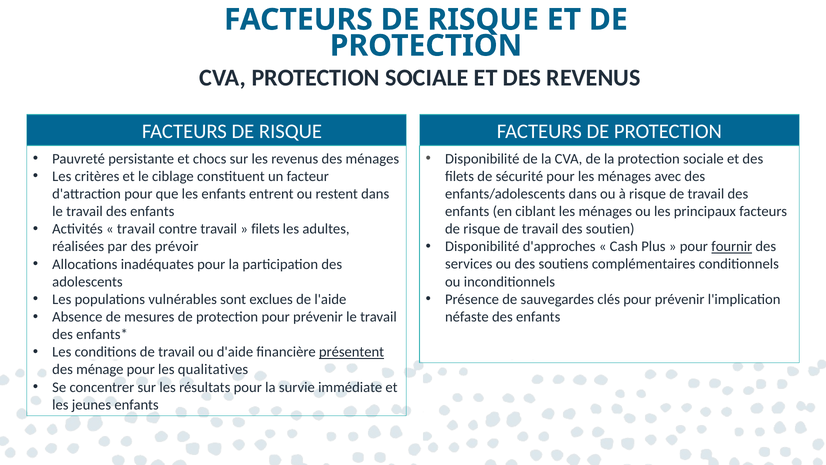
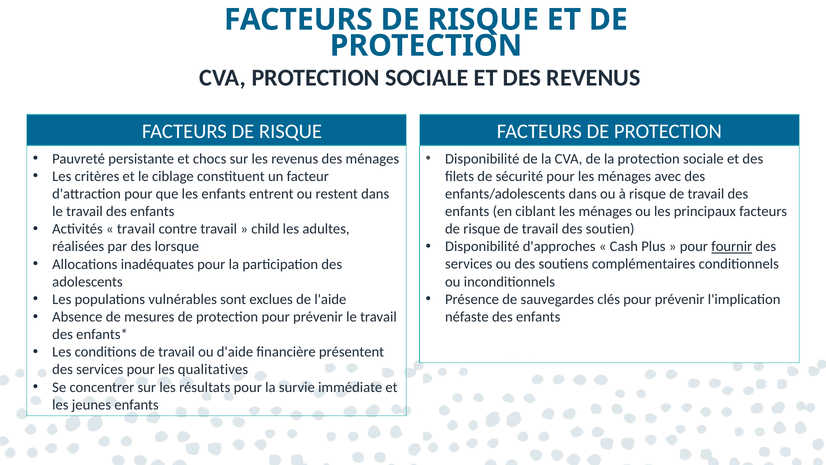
filets at (265, 229): filets -> child
prévoir: prévoir -> lorsque
présentent underline: present -> none
ménage at (100, 369): ménage -> services
